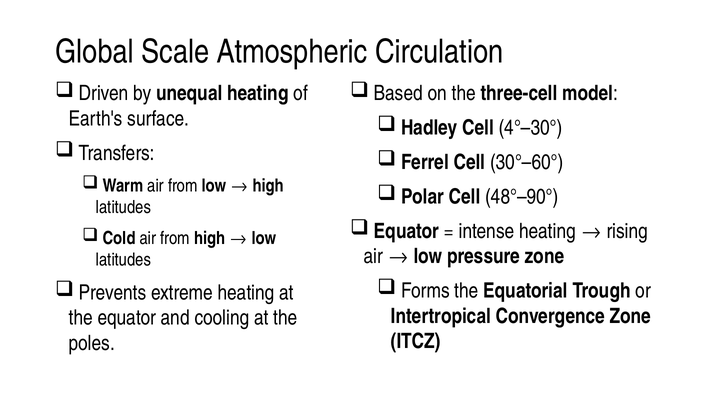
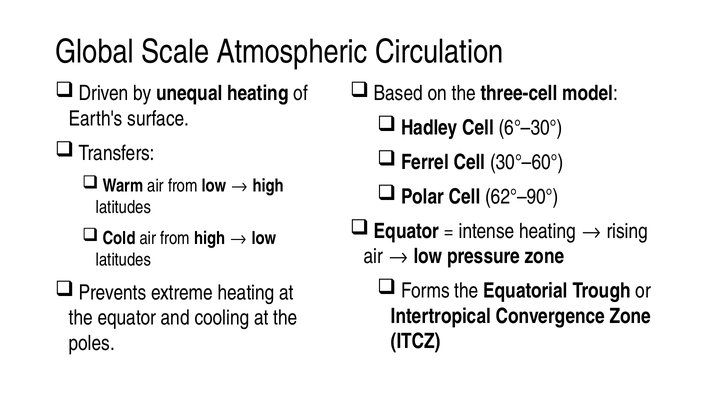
4°–30°: 4°–30° -> 6°–30°
48°–90°: 48°–90° -> 62°–90°
